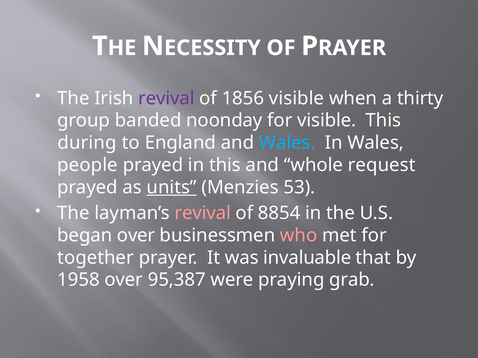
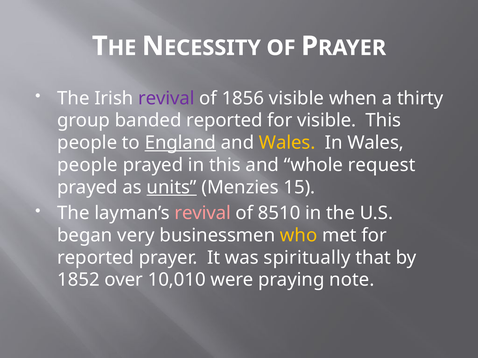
banded noonday: noonday -> reported
during at (87, 143): during -> people
England underline: none -> present
Wales at (287, 143) colour: light blue -> yellow
53: 53 -> 15
8854: 8854 -> 8510
began over: over -> very
who colour: pink -> yellow
together at (96, 258): together -> reported
invaluable: invaluable -> spiritually
1958: 1958 -> 1852
95,387: 95,387 -> 10,010
grab: grab -> note
